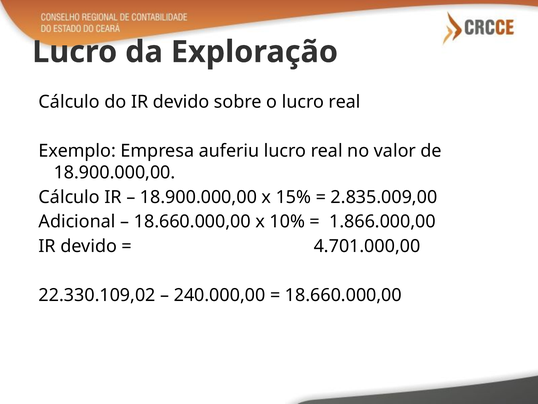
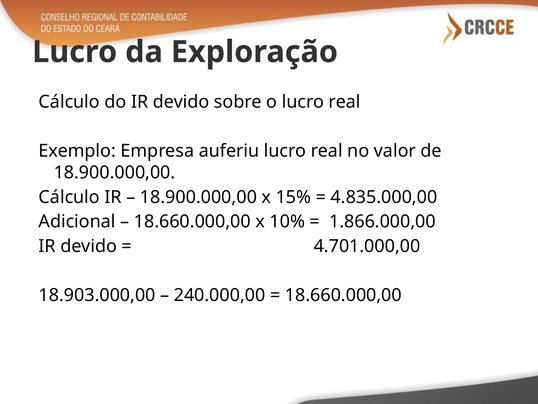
2.835.009,00: 2.835.009,00 -> 4.835.000,00
22.330.109,02: 22.330.109,02 -> 18.903.000,00
